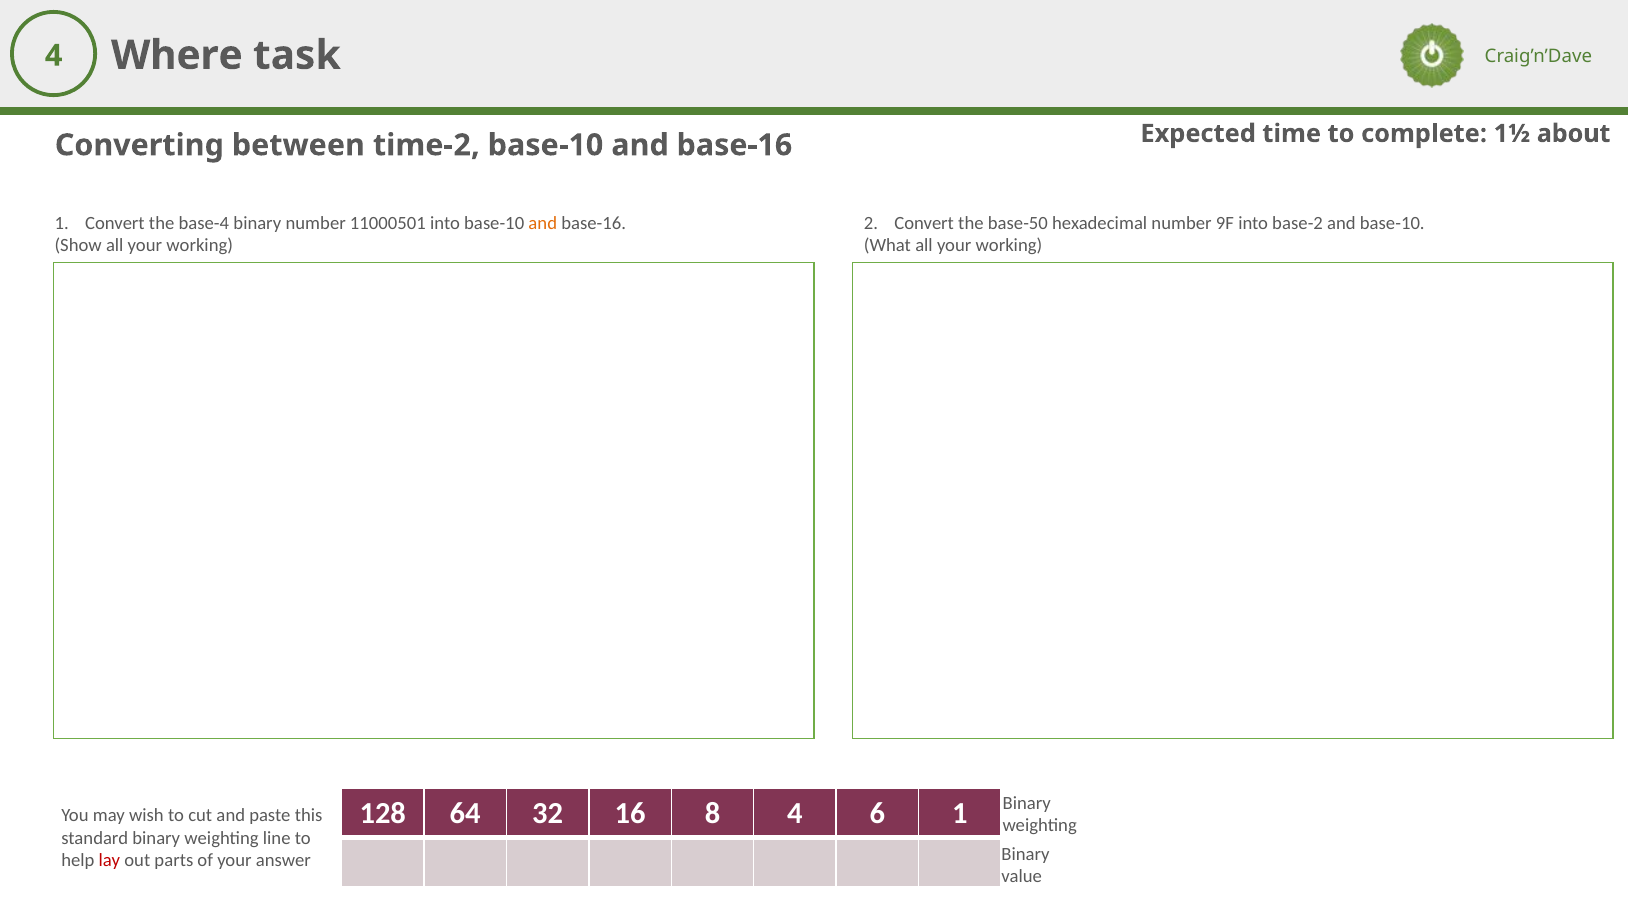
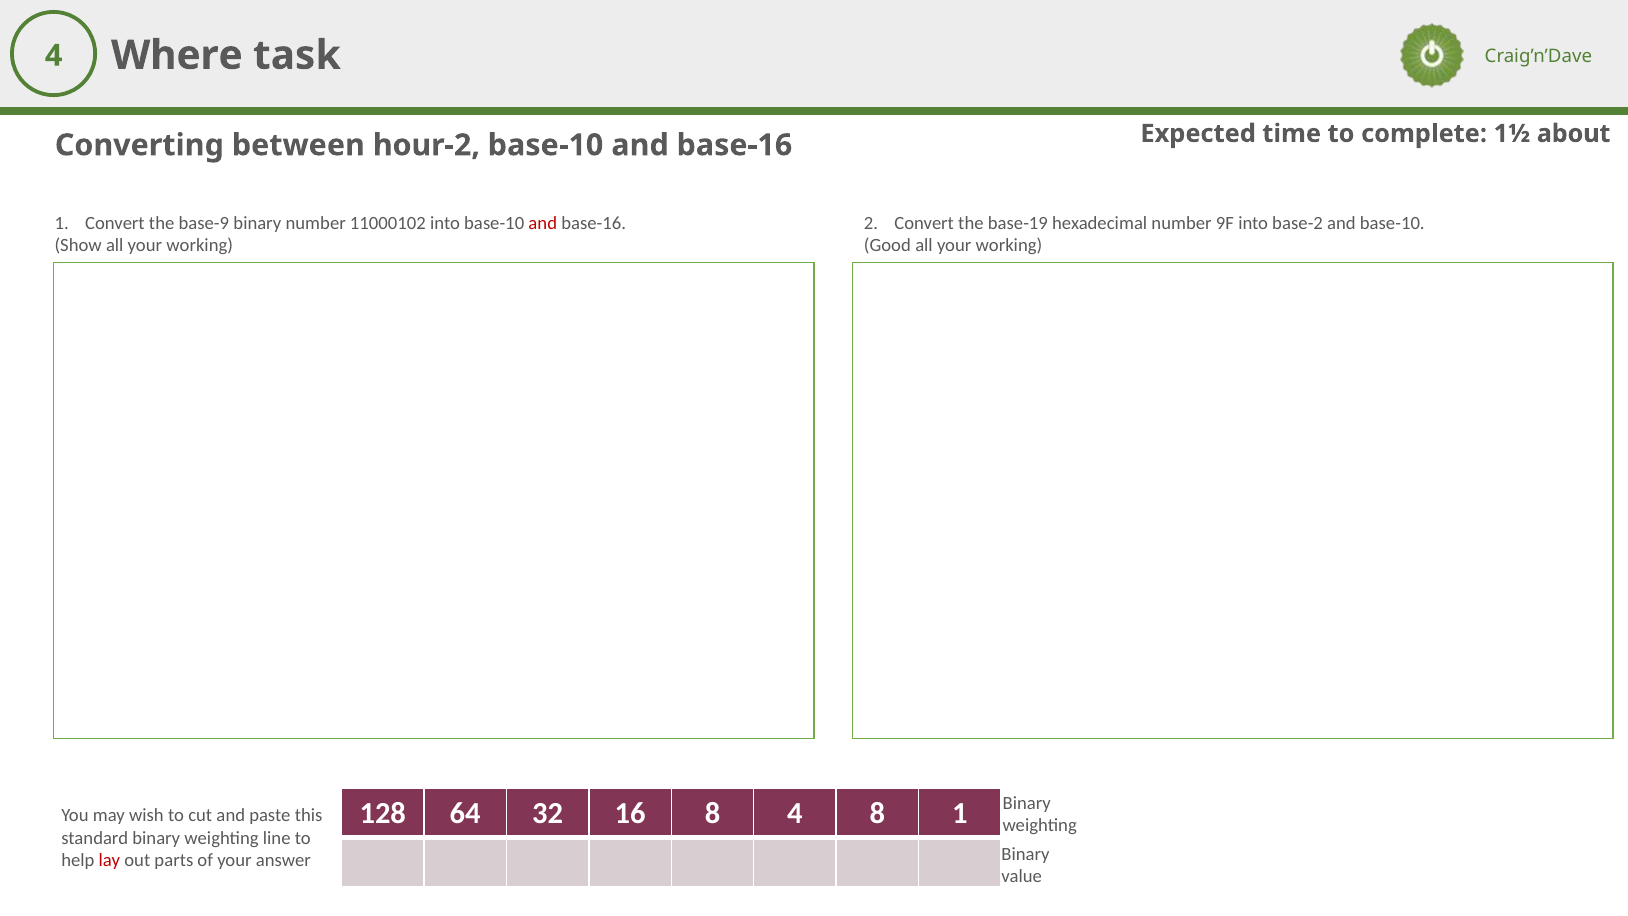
time-2: time-2 -> hour-2
base-4: base-4 -> base-9
11000501: 11000501 -> 11000102
and at (543, 223) colour: orange -> red
base-50: base-50 -> base-19
What: What -> Good
4 6: 6 -> 8
